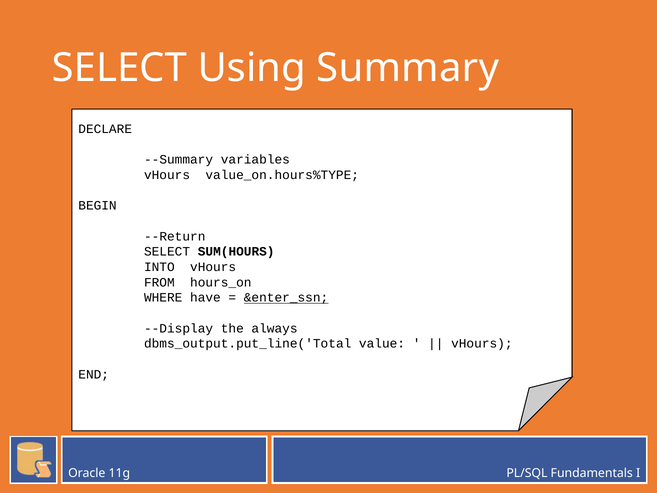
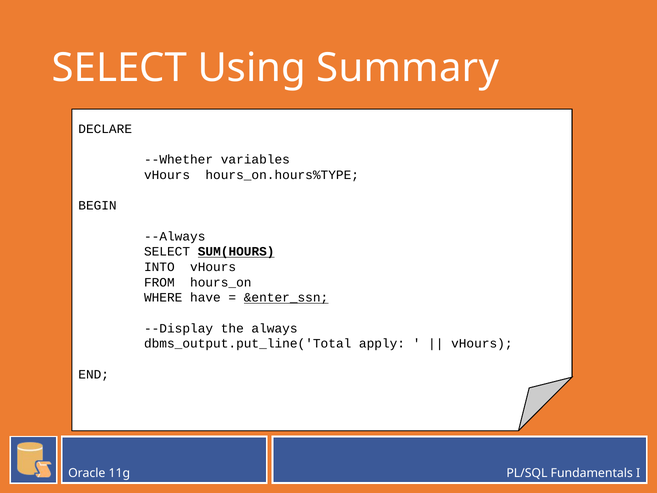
--Summary: --Summary -> --Whether
value_on.hours%TYPE: value_on.hours%TYPE -> hours_on.hours%TYPE
--Return: --Return -> --Always
SUM(HOURS underline: none -> present
value: value -> apply
